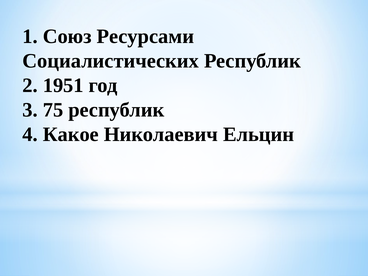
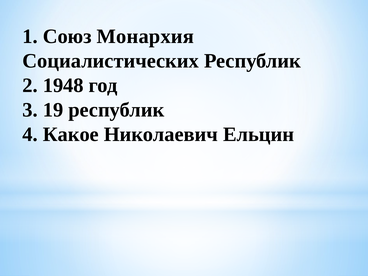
Ресурсами: Ресурсами -> Монархия
1951: 1951 -> 1948
75: 75 -> 19
